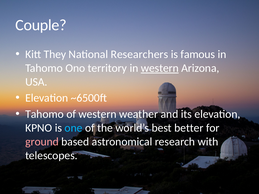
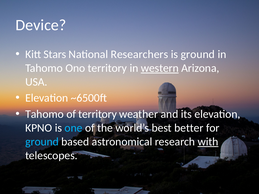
Couple: Couple -> Device
They: They -> Stars
is famous: famous -> ground
of western: western -> territory
ground at (42, 142) colour: pink -> light blue
with underline: none -> present
